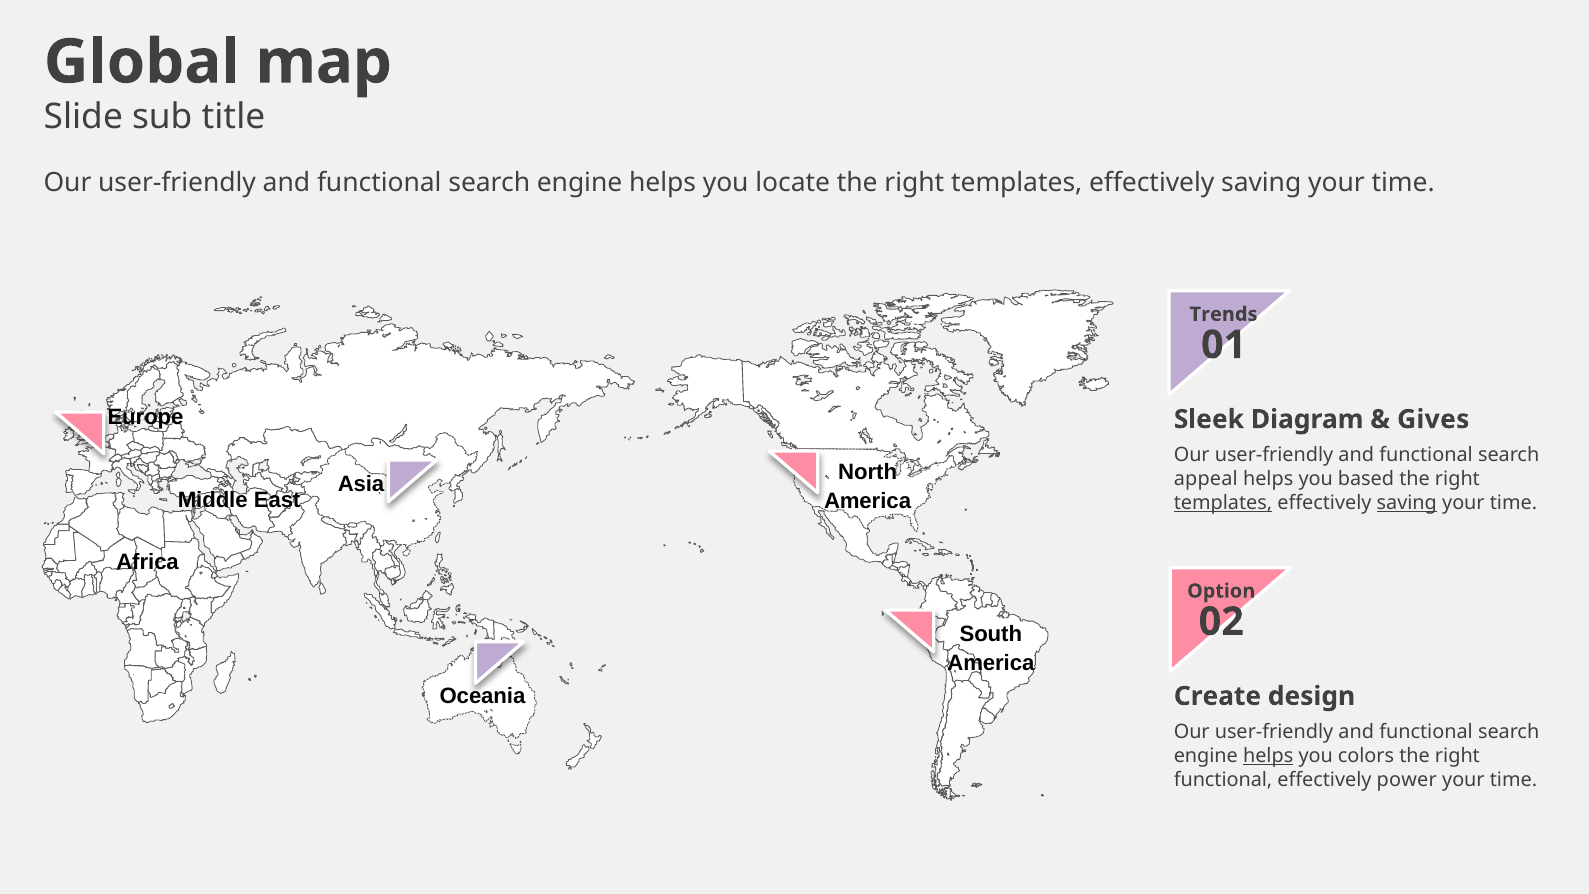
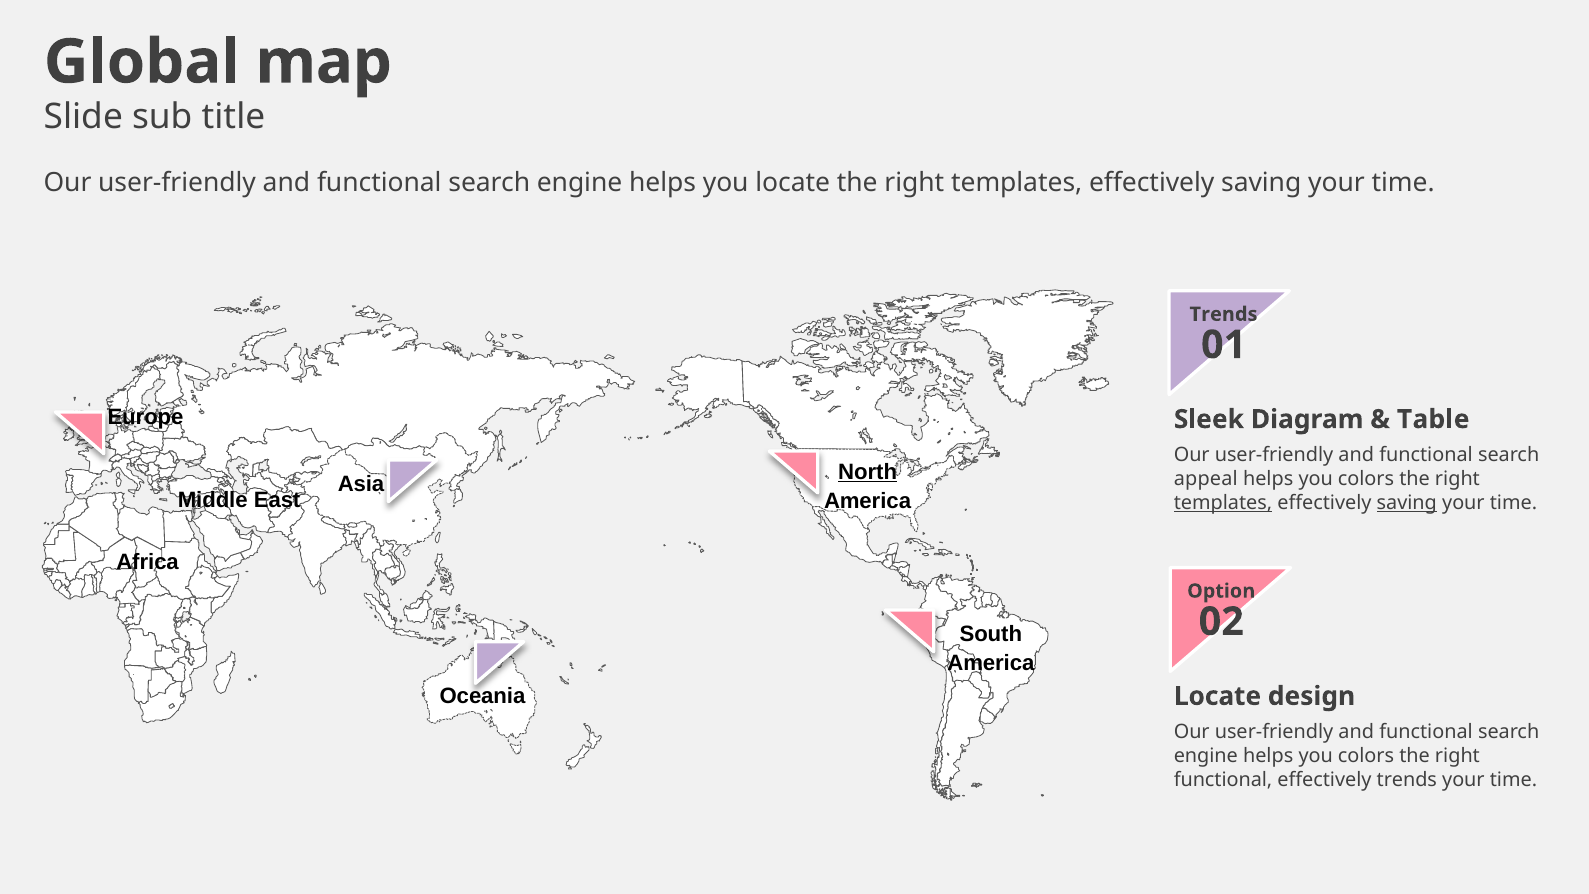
Gives: Gives -> Table
North underline: none -> present
based at (1366, 479): based -> colors
Create at (1217, 696): Create -> Locate
helps at (1268, 756) underline: present -> none
effectively power: power -> trends
